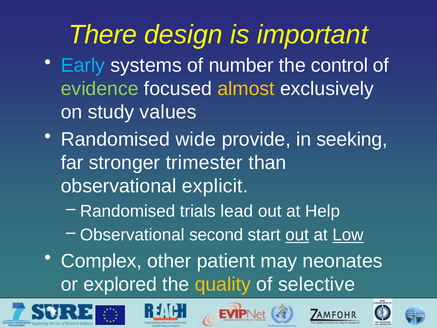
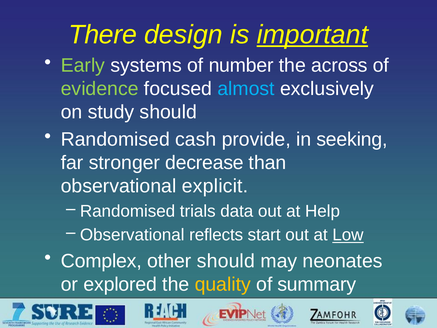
important underline: none -> present
Early colour: light blue -> light green
control: control -> across
almost colour: yellow -> light blue
study values: values -> should
wide: wide -> cash
trimester: trimester -> decrease
lead: lead -> data
second: second -> reflects
out at (297, 235) underline: present -> none
other patient: patient -> should
selective: selective -> summary
